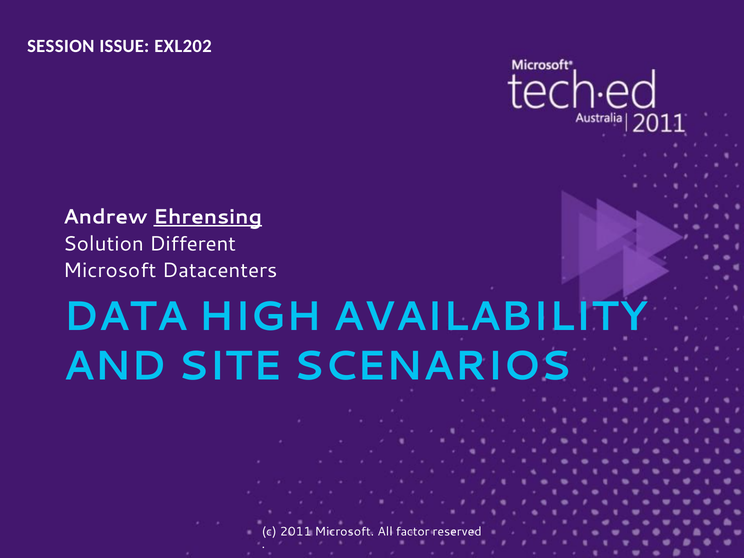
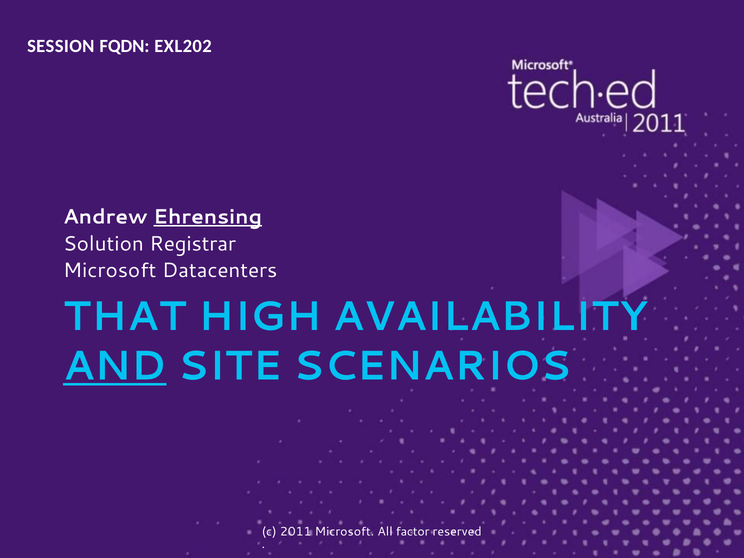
ISSUE: ISSUE -> FQDN
Different: Different -> Registrar
DATA: DATA -> THAT
AND underline: none -> present
